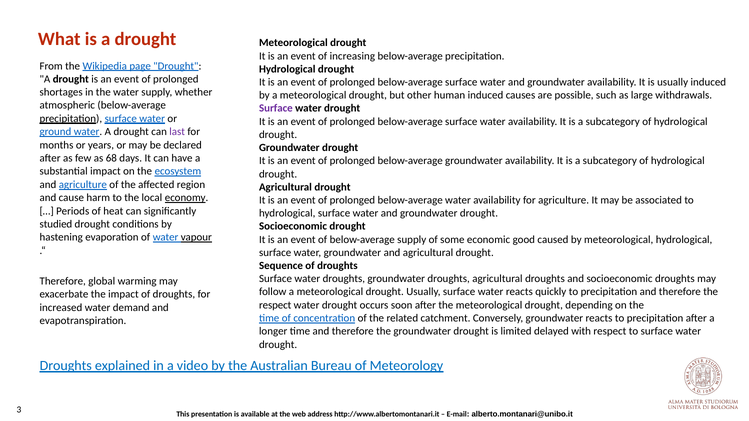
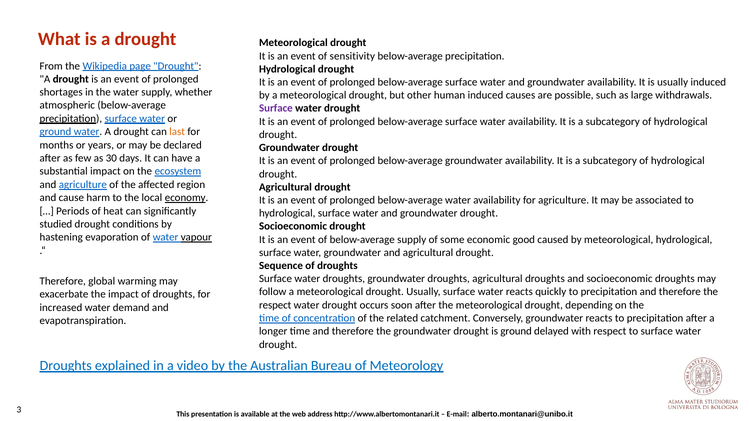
increasing: increasing -> sensitivity
last colour: purple -> orange
68: 68 -> 30
is limited: limited -> ground
